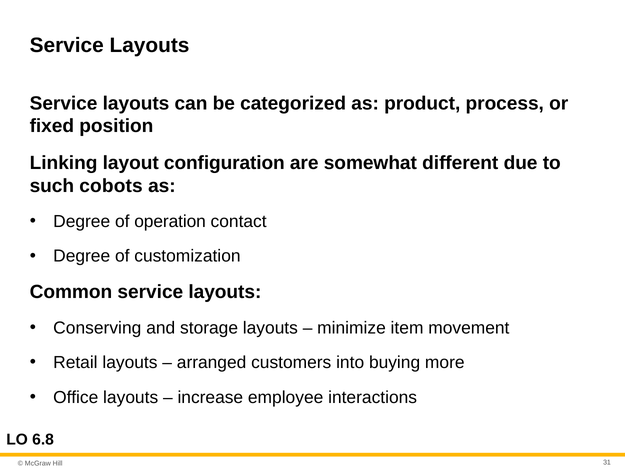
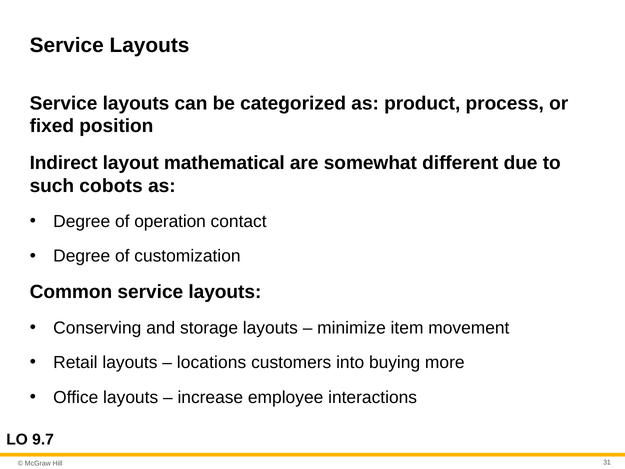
Linking: Linking -> Indirect
configuration: configuration -> mathematical
arranged: arranged -> locations
6.8: 6.8 -> 9.7
